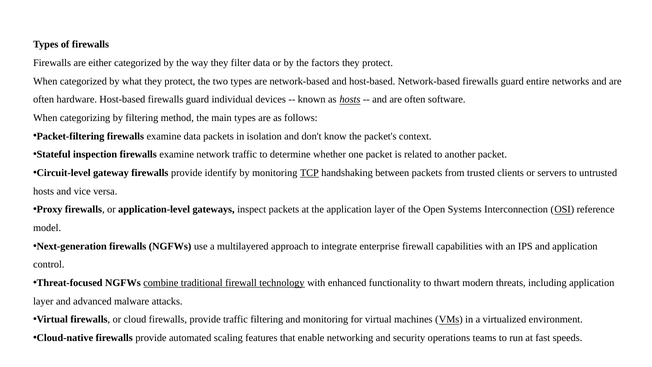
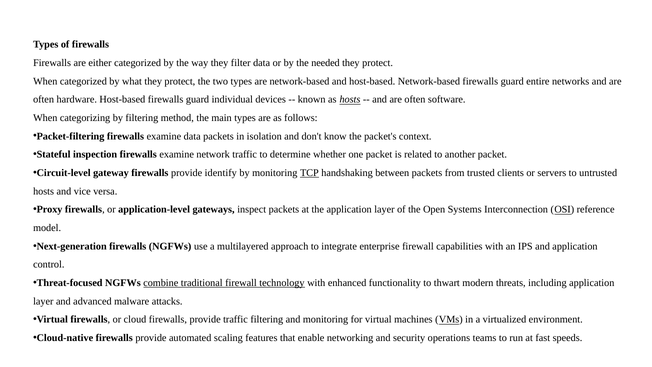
factors: factors -> needed
